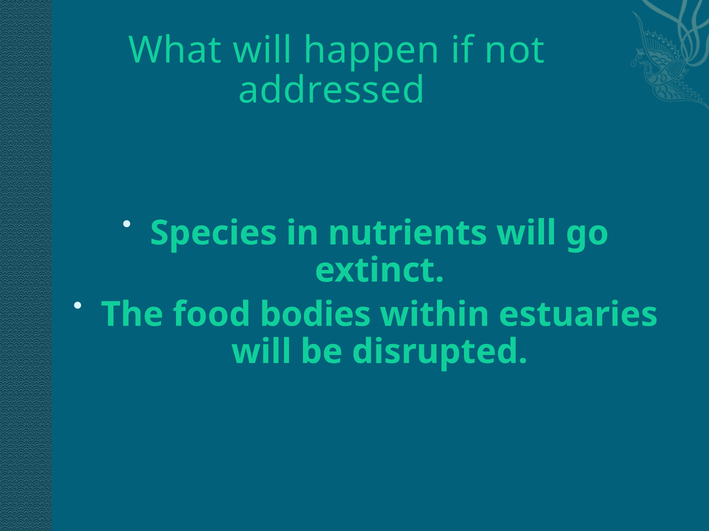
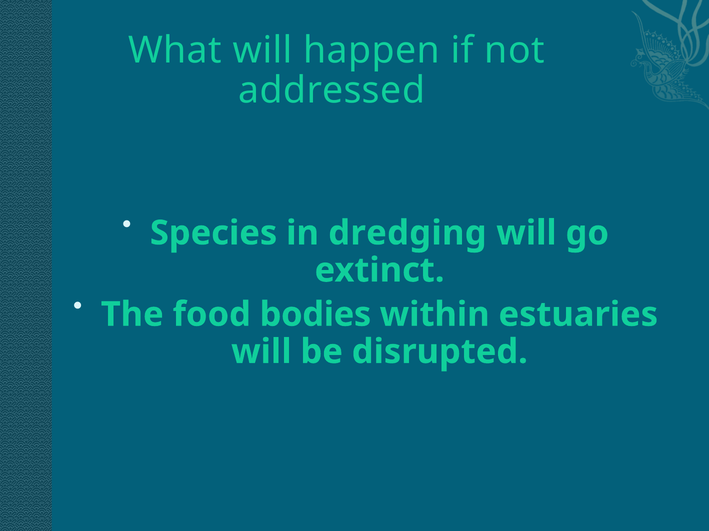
nutrients: nutrients -> dredging
